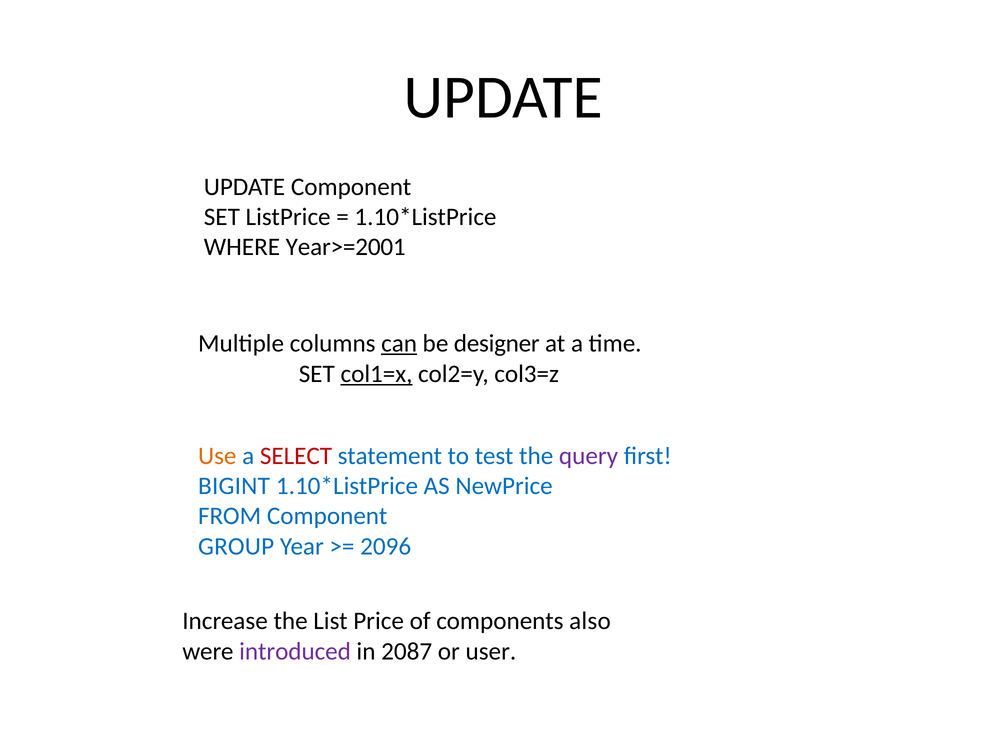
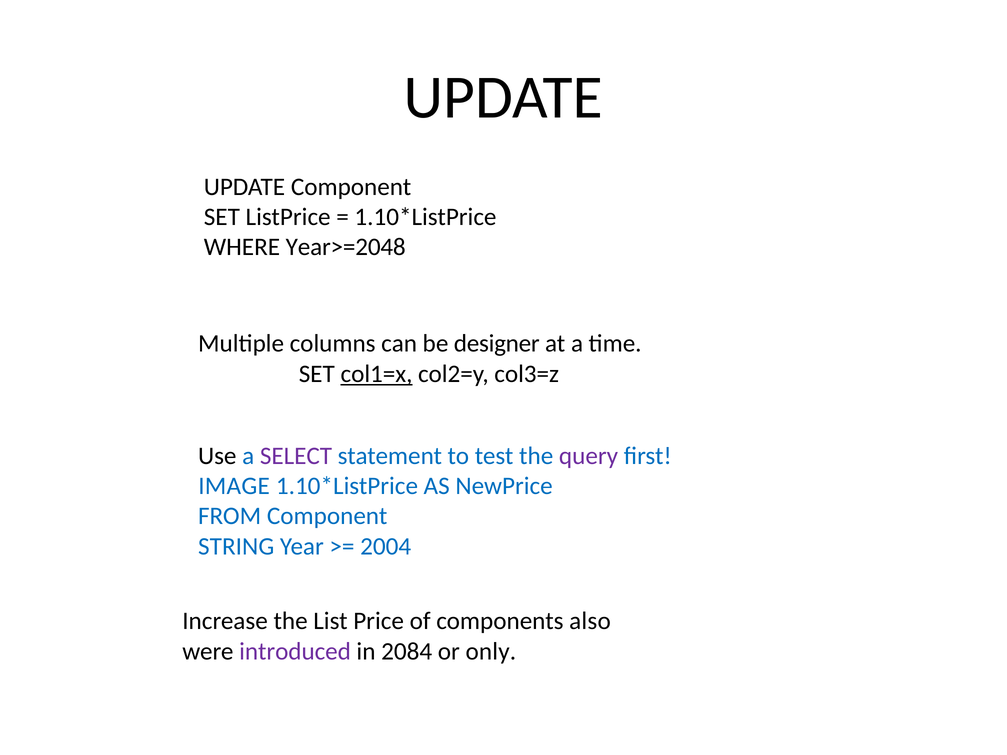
Year>=2001: Year>=2001 -> Year>=2048
can underline: present -> none
Use colour: orange -> black
SELECT colour: red -> purple
BIGINT: BIGINT -> IMAGE
GROUP: GROUP -> STRING
2096: 2096 -> 2004
2087: 2087 -> 2084
user: user -> only
